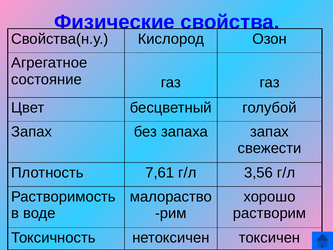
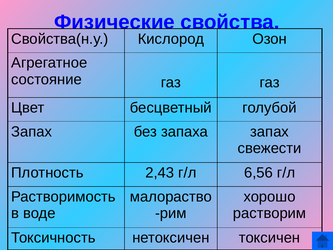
7,61: 7,61 -> 2,43
3,56: 3,56 -> 6,56
